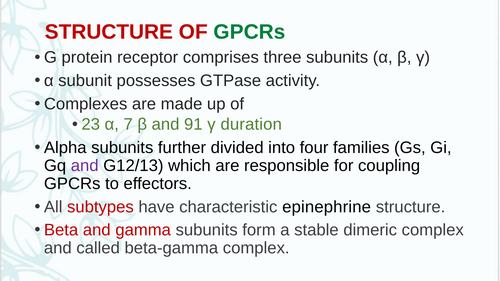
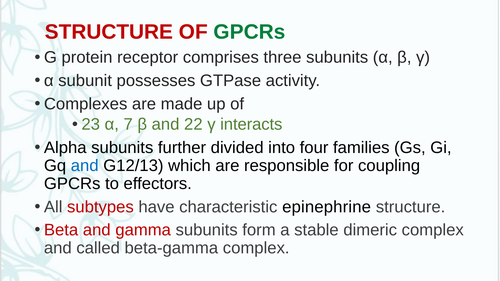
91: 91 -> 22
duration: duration -> interacts
and at (85, 166) colour: purple -> blue
